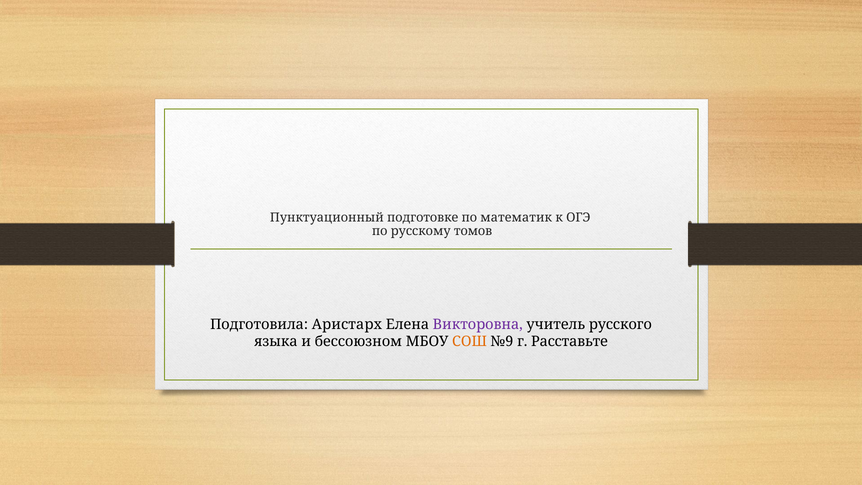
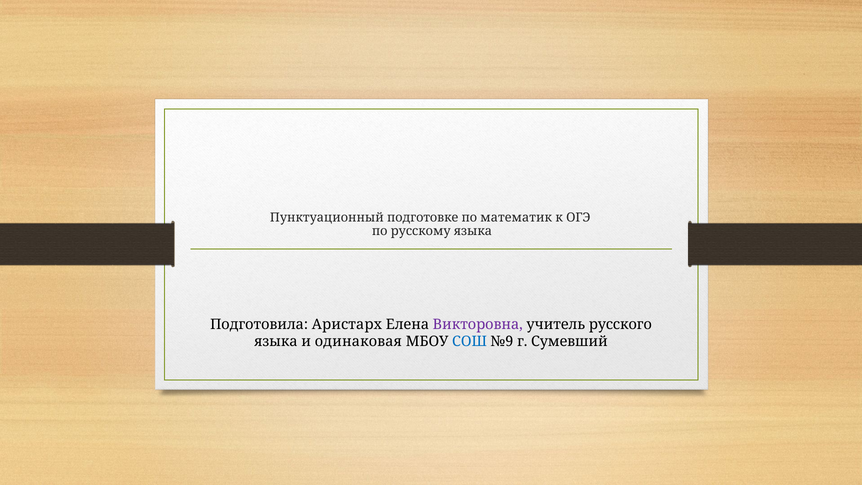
русскому томов: томов -> языка
бессоюзном: бессоюзном -> одинаковая
СОШ colour: orange -> blue
Расставьте: Расставьте -> Сумевший
